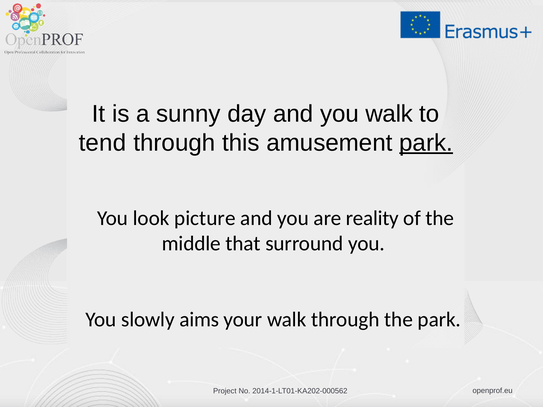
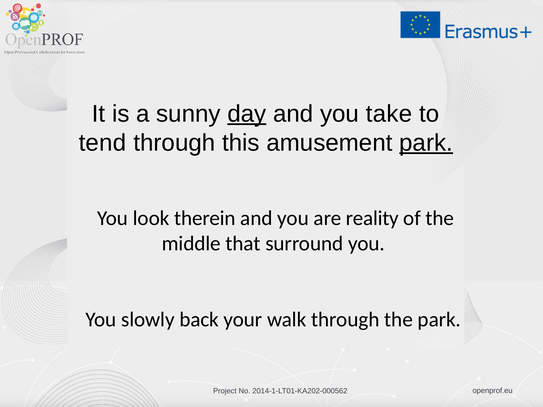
day underline: none -> present
you walk: walk -> take
picture: picture -> therein
aims: aims -> back
